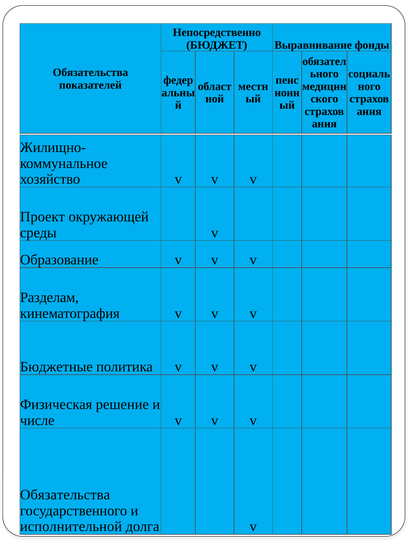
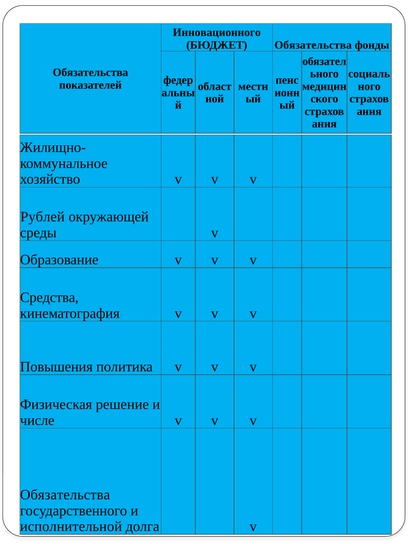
Непосредственно: Непосредственно -> Инновационного
БЮДЖЕТ Выравнивание: Выравнивание -> Обязательства
Проект: Проект -> Рублей
Разделам: Разделам -> Средства
Бюджетные: Бюджетные -> Повышения
